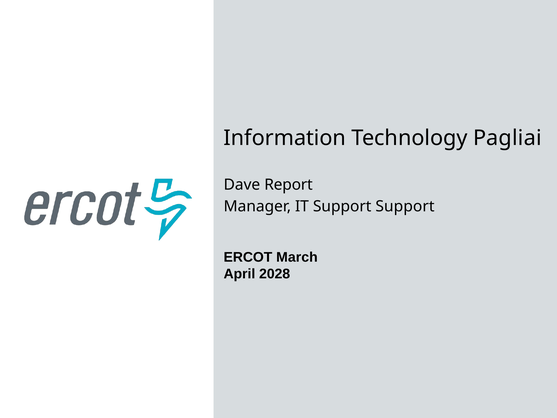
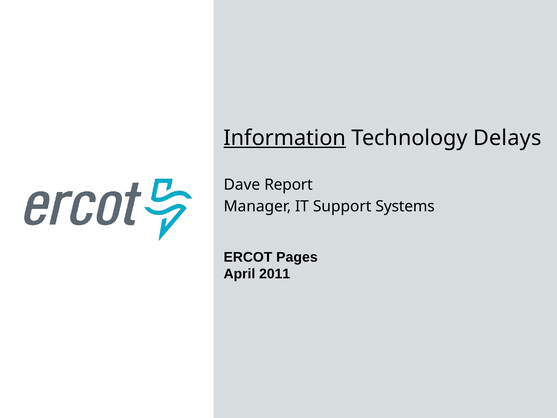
Information underline: none -> present
Pagliai: Pagliai -> Delays
Support Support: Support -> Systems
March: March -> Pages
2028: 2028 -> 2011
